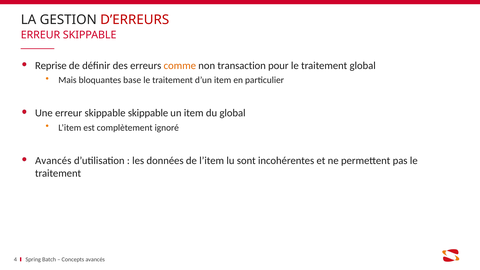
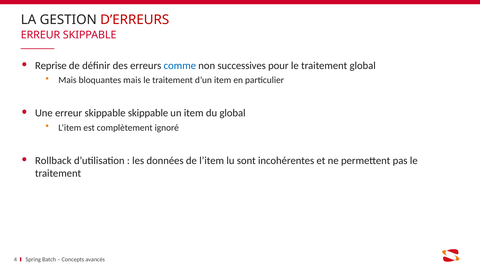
comme colour: orange -> blue
transaction: transaction -> successives
bloquantes base: base -> mais
Avancés at (53, 161): Avancés -> Rollback
